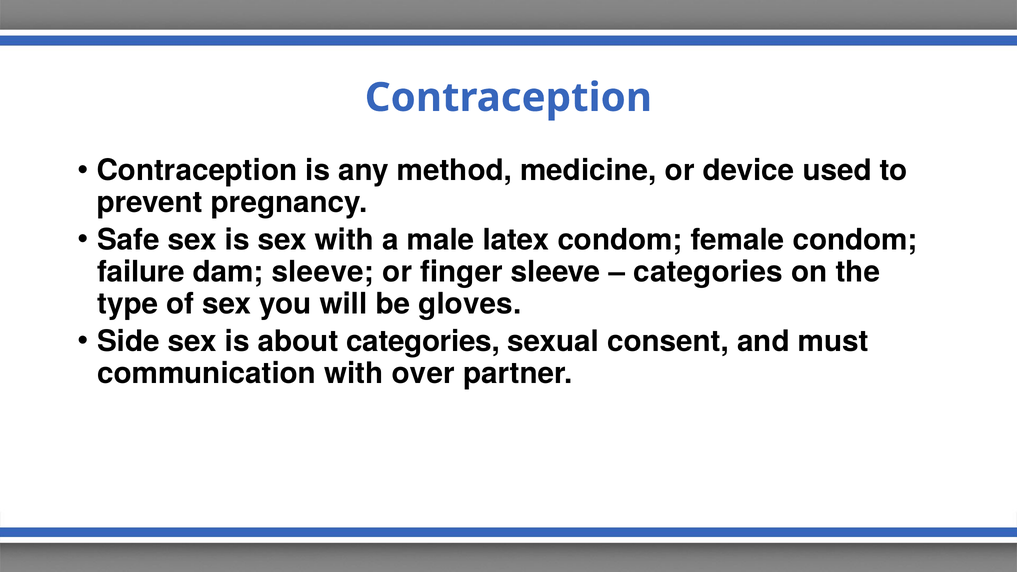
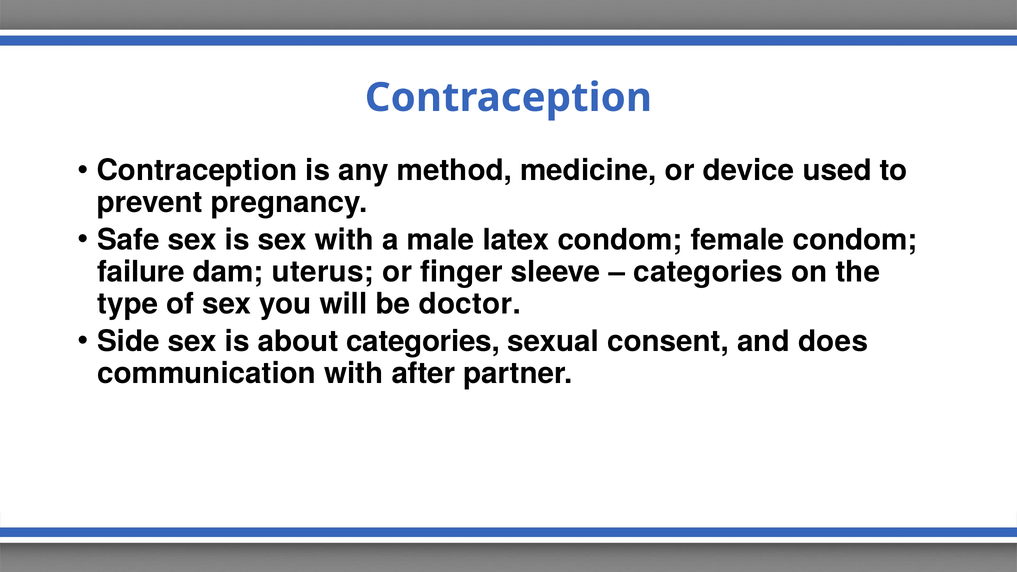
dam sleeve: sleeve -> uterus
gloves: gloves -> doctor
must: must -> does
over: over -> after
